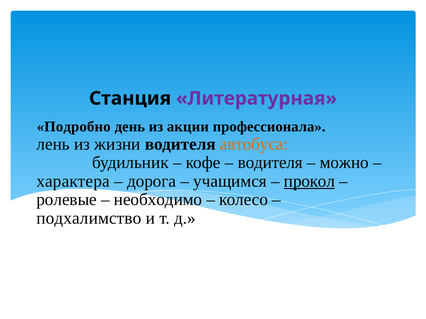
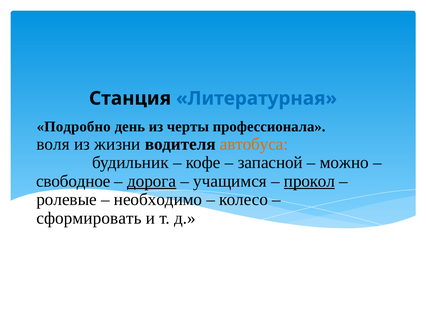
Литературная colour: purple -> blue
акции: акции -> черты
лень: лень -> воля
водителя at (270, 163): водителя -> запасной
характера: характера -> свободное
дорога underline: none -> present
подхалимство: подхалимство -> сформировать
